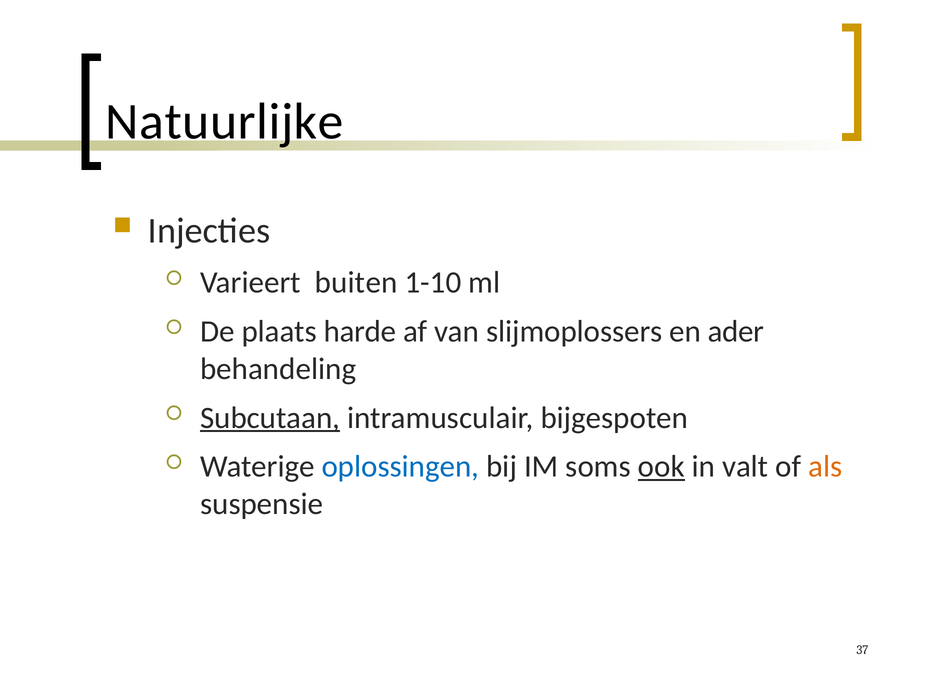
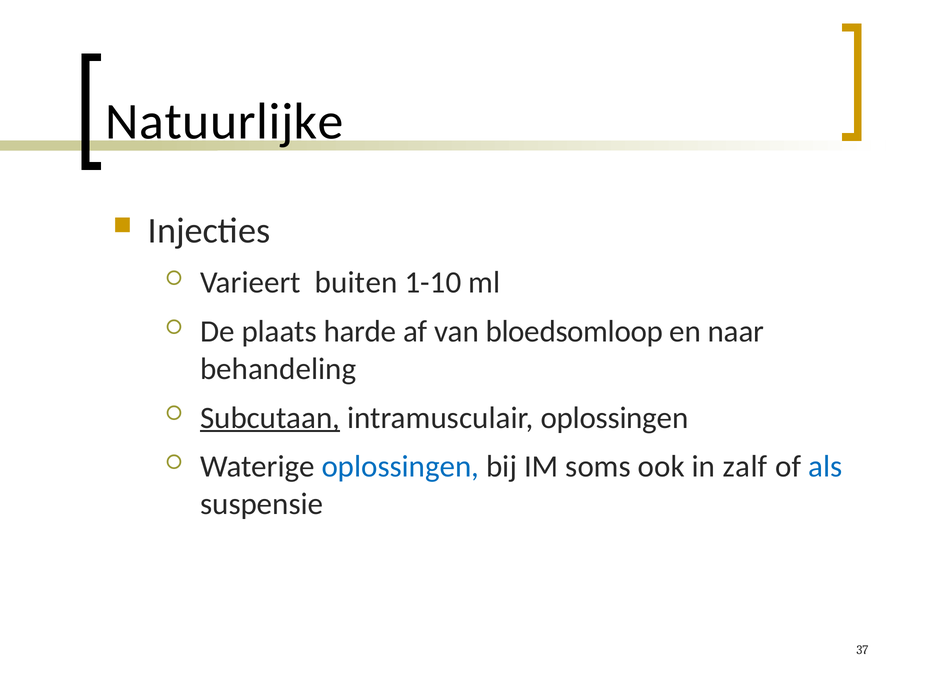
slijmoplossers: slijmoplossers -> bloedsomloop
ader: ader -> naar
intramusculair bijgespoten: bijgespoten -> oplossingen
ook underline: present -> none
valt: valt -> zalf
als colour: orange -> blue
